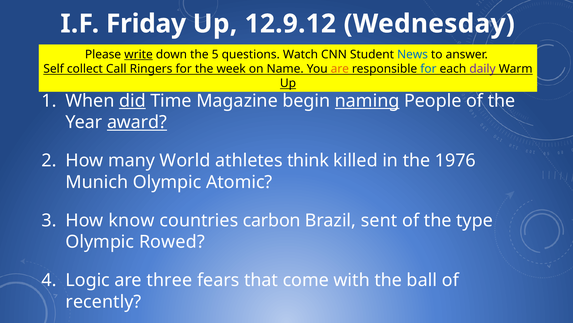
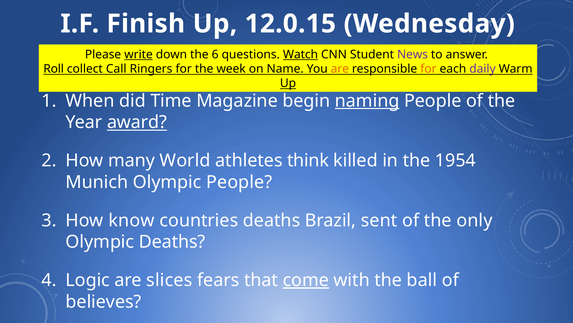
Friday: Friday -> Finish
12.9.12: 12.9.12 -> 12.0.15
5: 5 -> 6
Watch underline: none -> present
News colour: blue -> purple
Self: Self -> Roll
for at (428, 69) colour: blue -> orange
did underline: present -> none
1976: 1976 -> 1954
Olympic Atomic: Atomic -> People
countries carbon: carbon -> deaths
type: type -> only
Olympic Rowed: Rowed -> Deaths
three: three -> slices
come underline: none -> present
recently: recently -> believes
